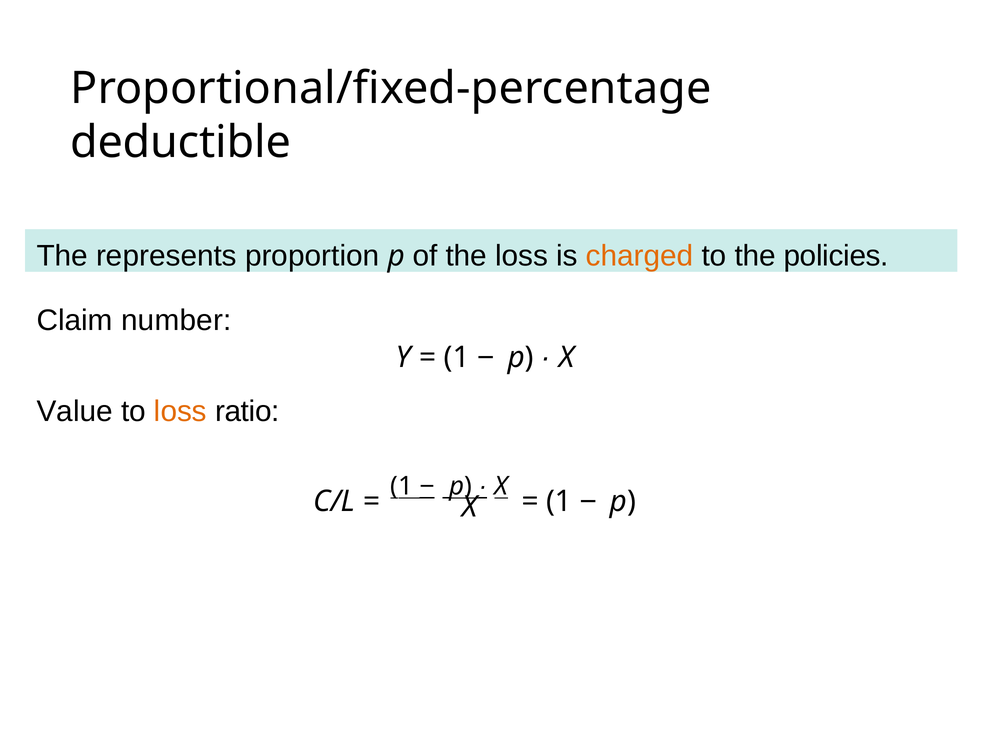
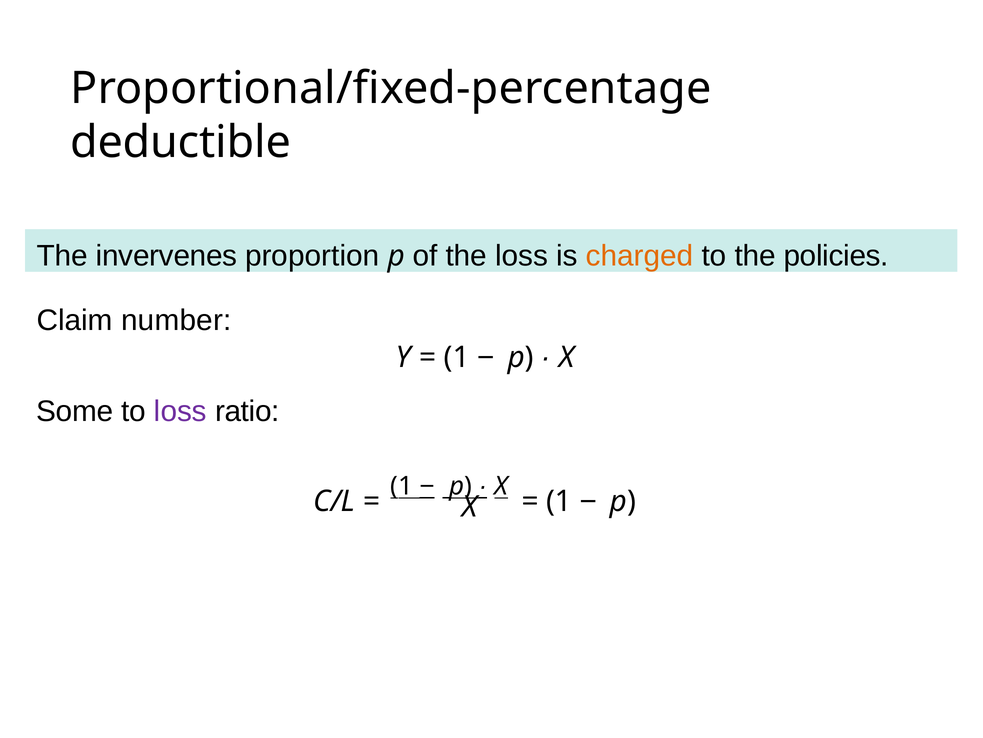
represents: represents -> invervenes
Value: Value -> Some
loss at (180, 411) colour: orange -> purple
